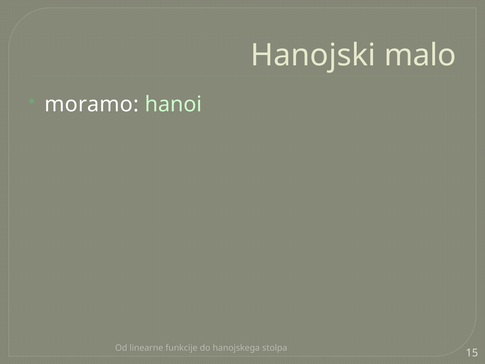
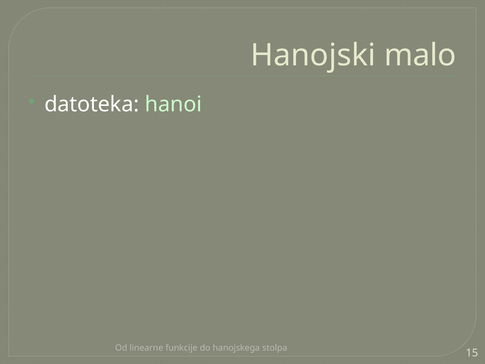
moramo: moramo -> datoteka
